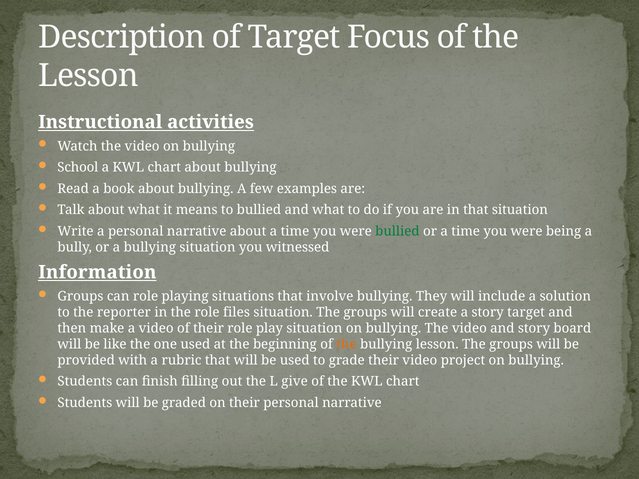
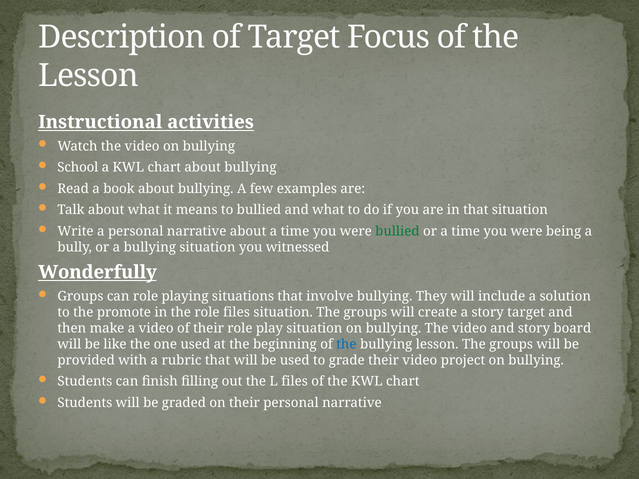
Information: Information -> Wonderfully
reporter: reporter -> promote
the at (346, 344) colour: orange -> blue
L give: give -> files
